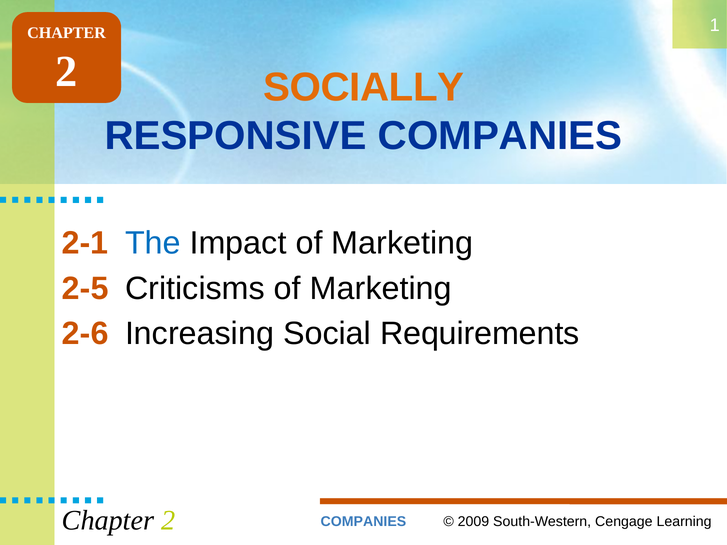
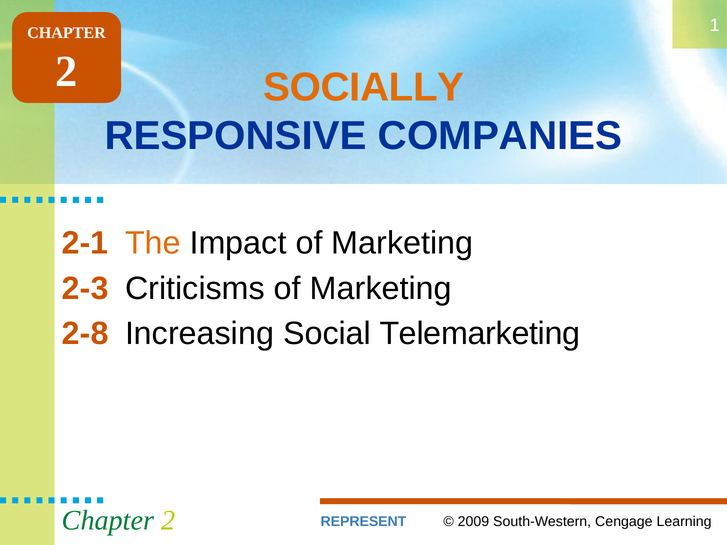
The colour: blue -> orange
2-5: 2-5 -> 2-3
2-6: 2-6 -> 2-8
Requirements: Requirements -> Telemarketing
Chapter at (108, 521) colour: black -> green
COMPANIES at (363, 522): COMPANIES -> REPRESENT
